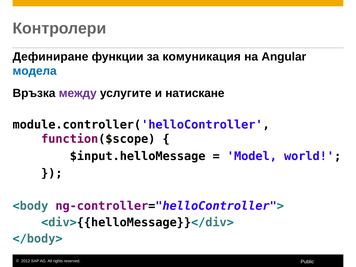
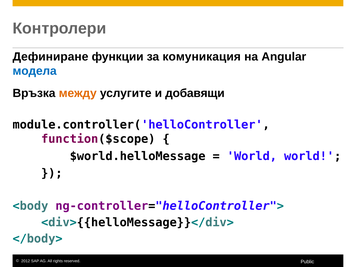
между colour: purple -> orange
натискане: натискане -> добавящи
$input.helloMessage: $input.helloMessage -> $world.helloMessage
Model at (252, 156): Model -> World
